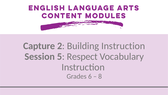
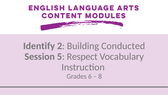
Capture: Capture -> Identify
Building Instruction: Instruction -> Conducted
